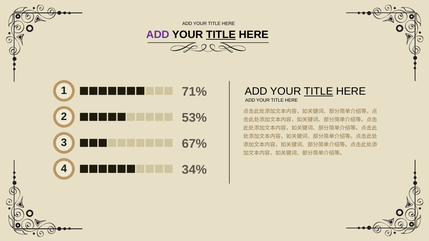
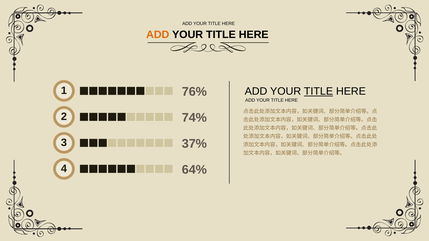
ADD at (158, 35) colour: purple -> orange
TITLE at (221, 35) underline: present -> none
71%: 71% -> 76%
53%: 53% -> 74%
67%: 67% -> 37%
34%: 34% -> 64%
